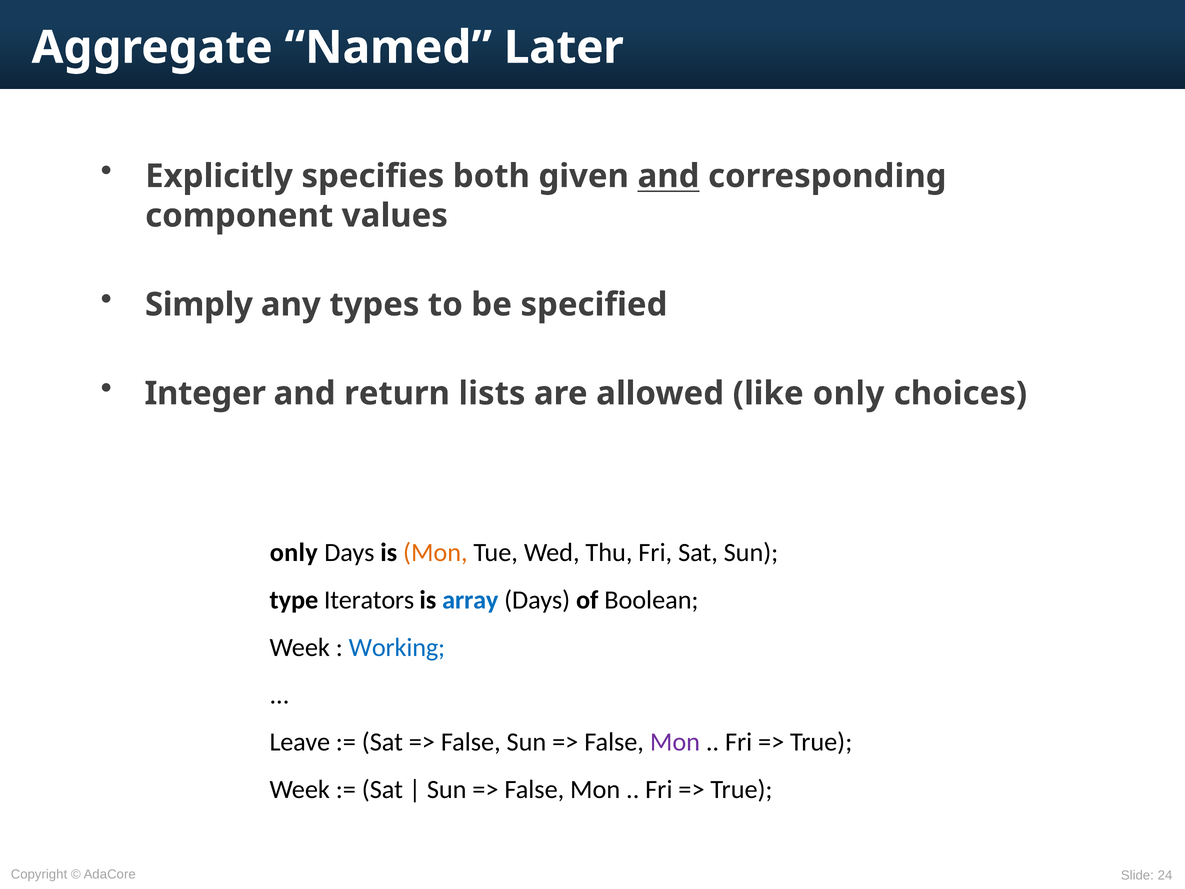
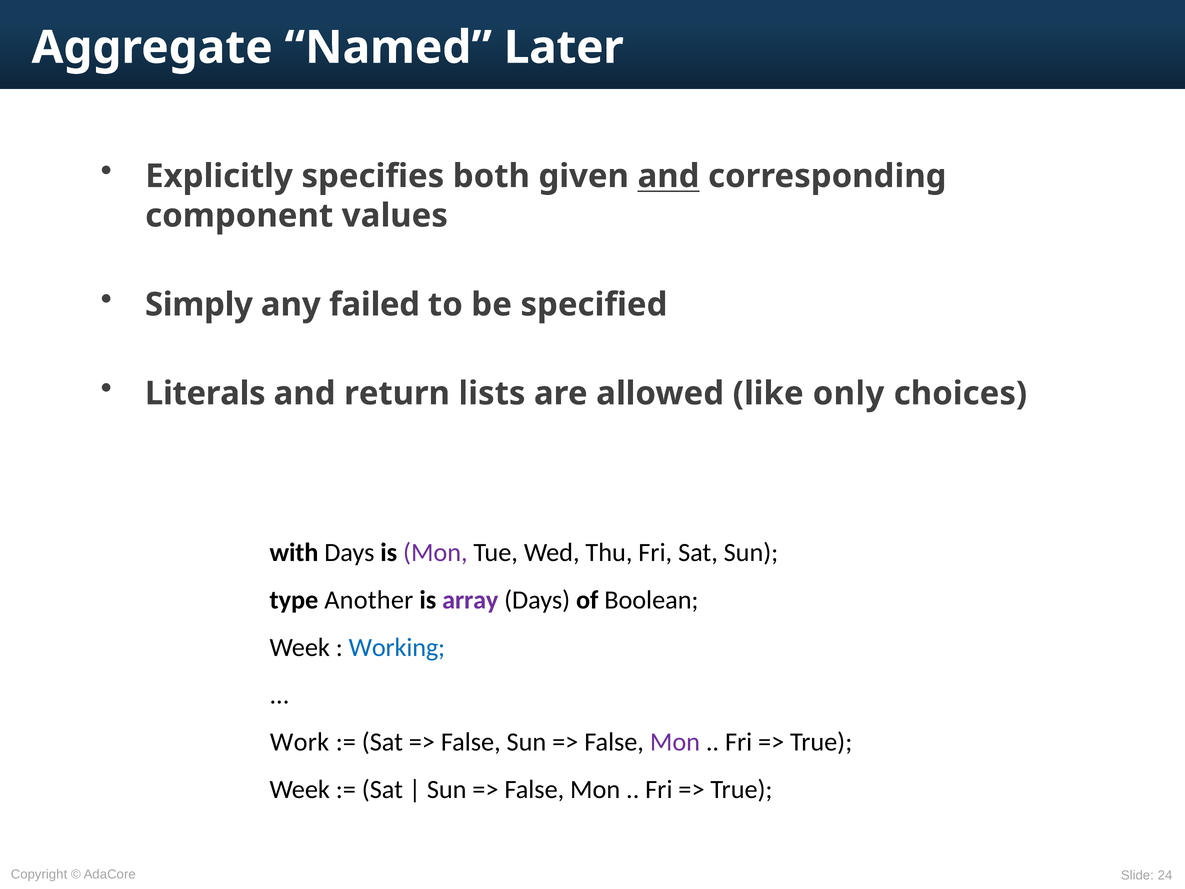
types: types -> failed
Integer: Integer -> Literals
only at (294, 553): only -> with
Mon at (435, 553) colour: orange -> purple
Iterators: Iterators -> Another
array colour: blue -> purple
Leave: Leave -> Work
